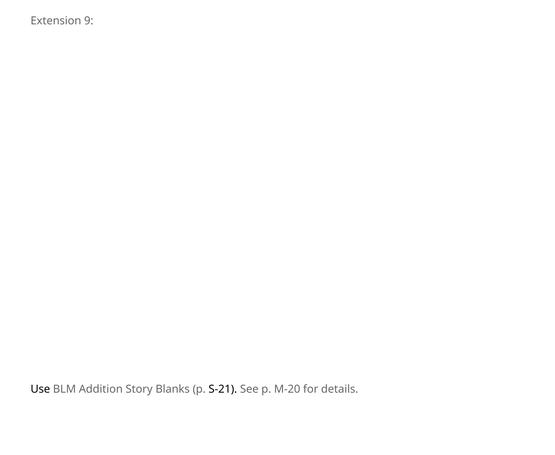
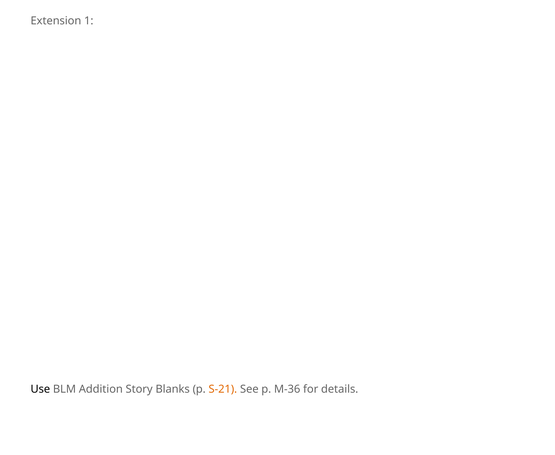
9: 9 -> 1
S-21 colour: black -> orange
M-20: M-20 -> M-36
